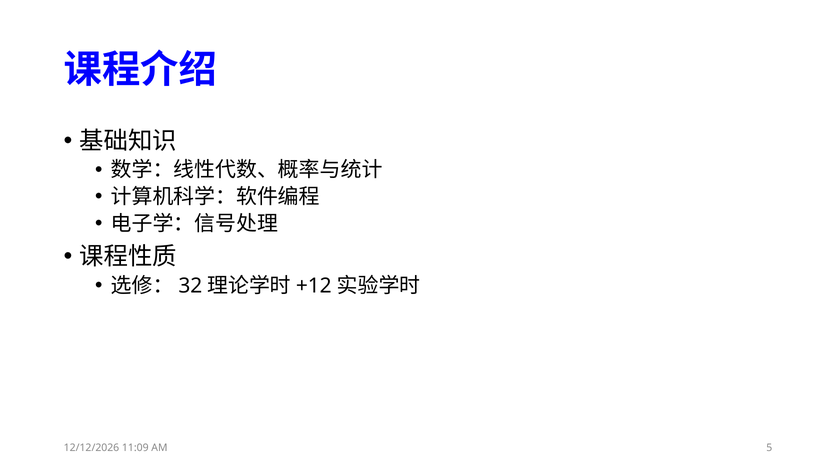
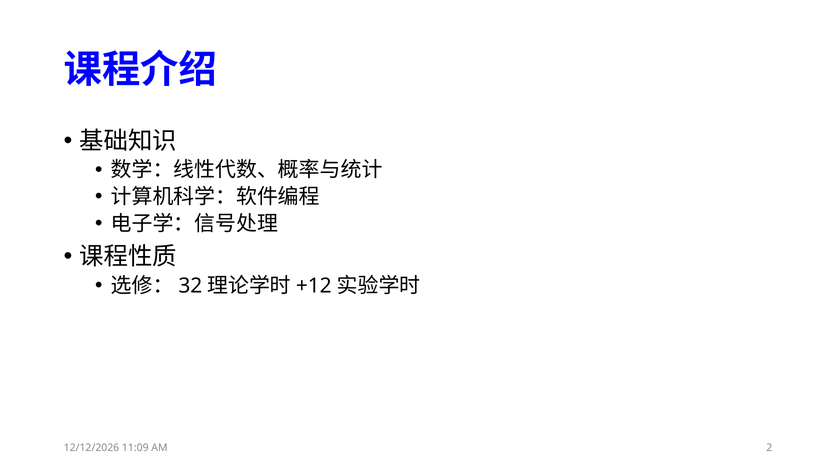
5: 5 -> 2
